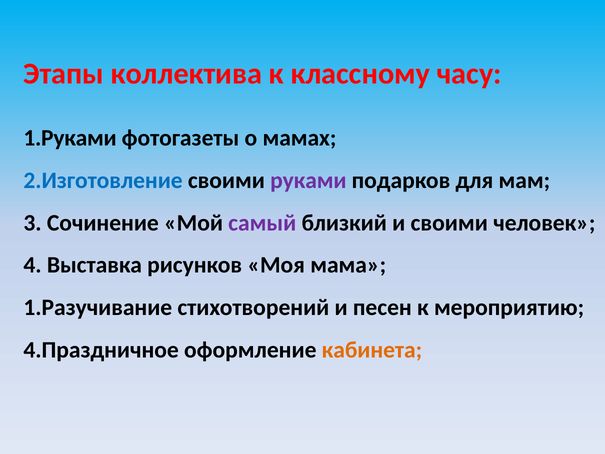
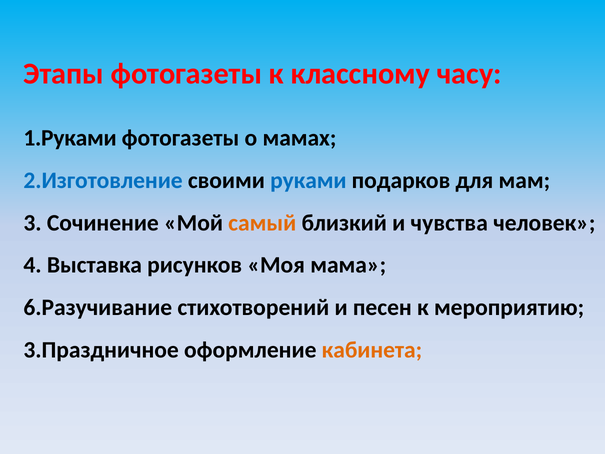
Этапы коллектива: коллектива -> фотогазеты
руками colour: purple -> blue
самый colour: purple -> orange
и своими: своими -> чувства
1.Разучивание: 1.Разучивание -> 6.Разучивание
4.Праздничное: 4.Праздничное -> 3.Праздничное
